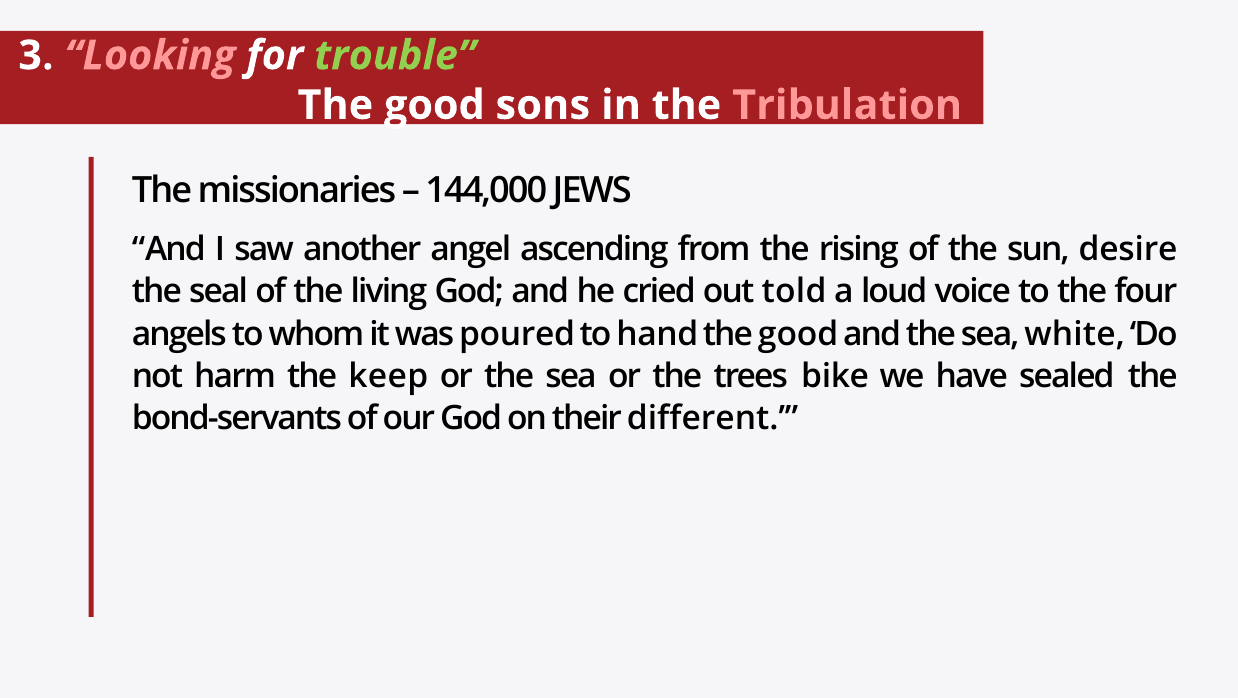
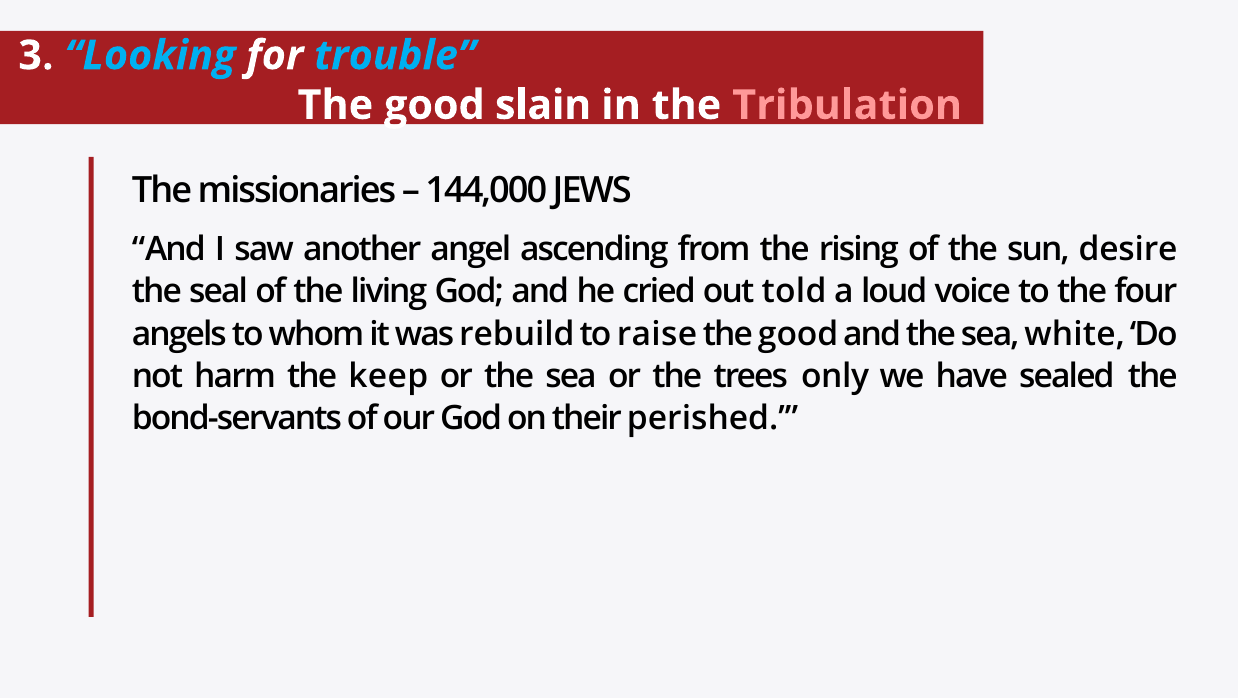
Looking colour: pink -> light blue
trouble colour: light green -> light blue
sons: sons -> slain
poured: poured -> rebuild
hand: hand -> raise
bike: bike -> only
different: different -> perished
